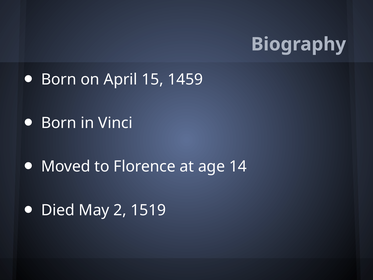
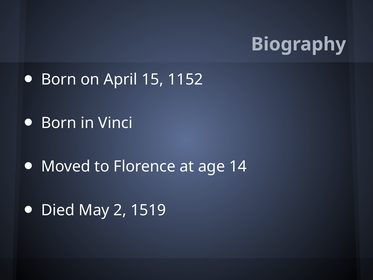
1459: 1459 -> 1152
